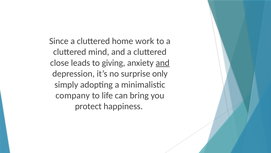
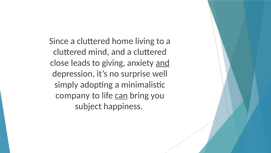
work: work -> living
only: only -> well
can underline: none -> present
protect: protect -> subject
